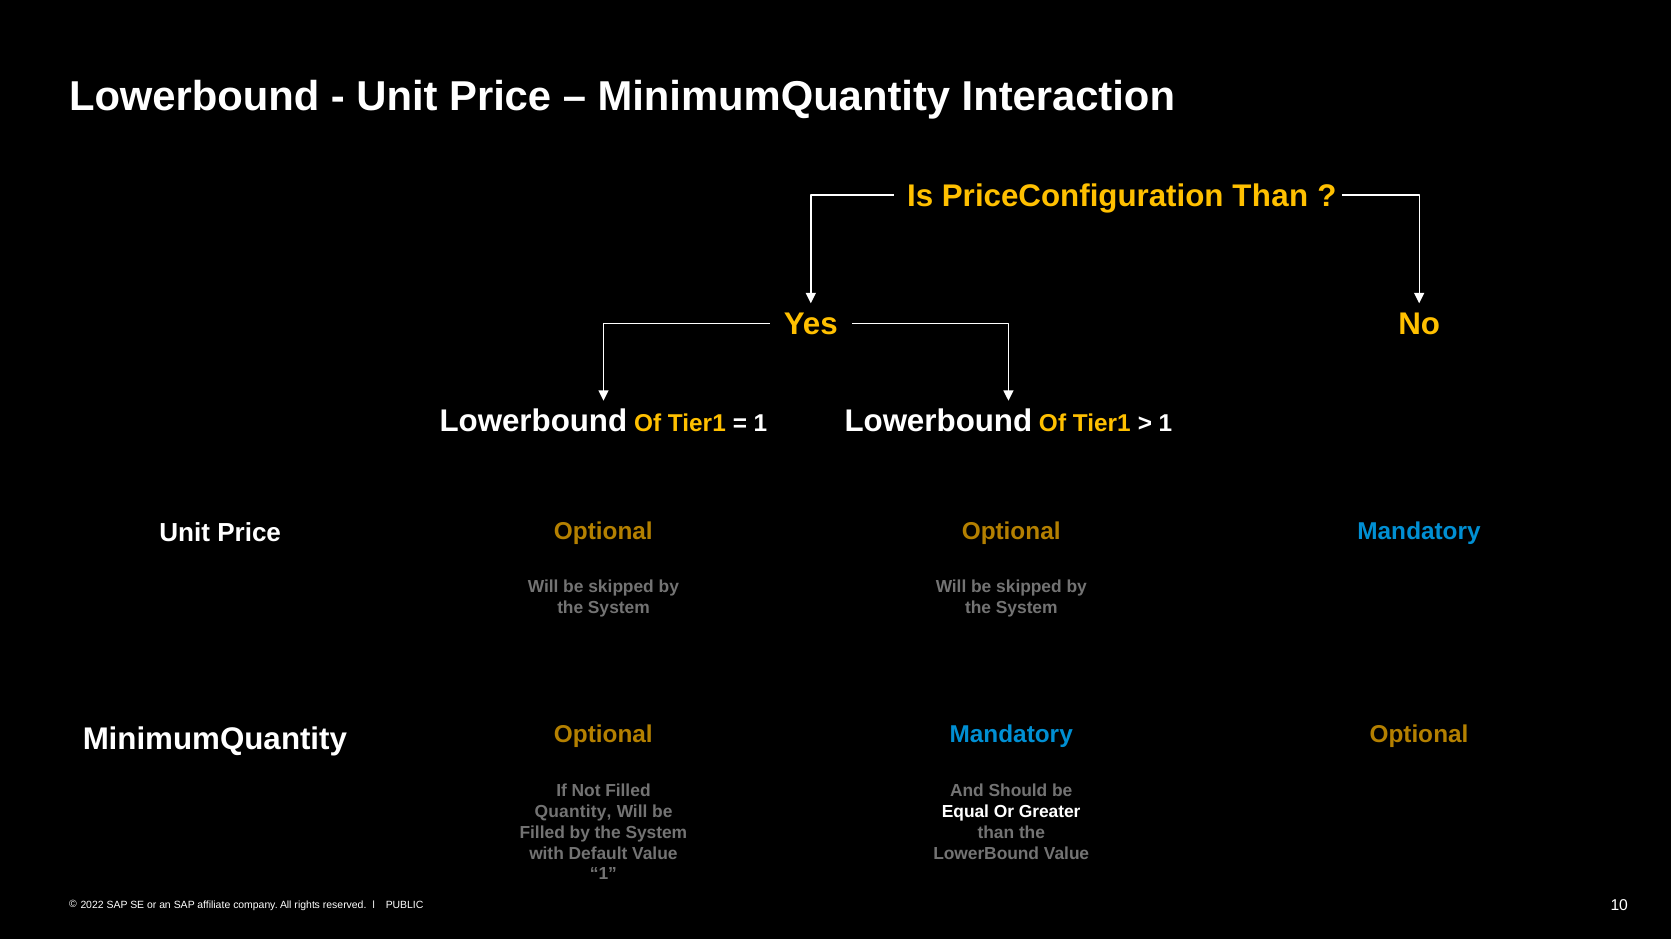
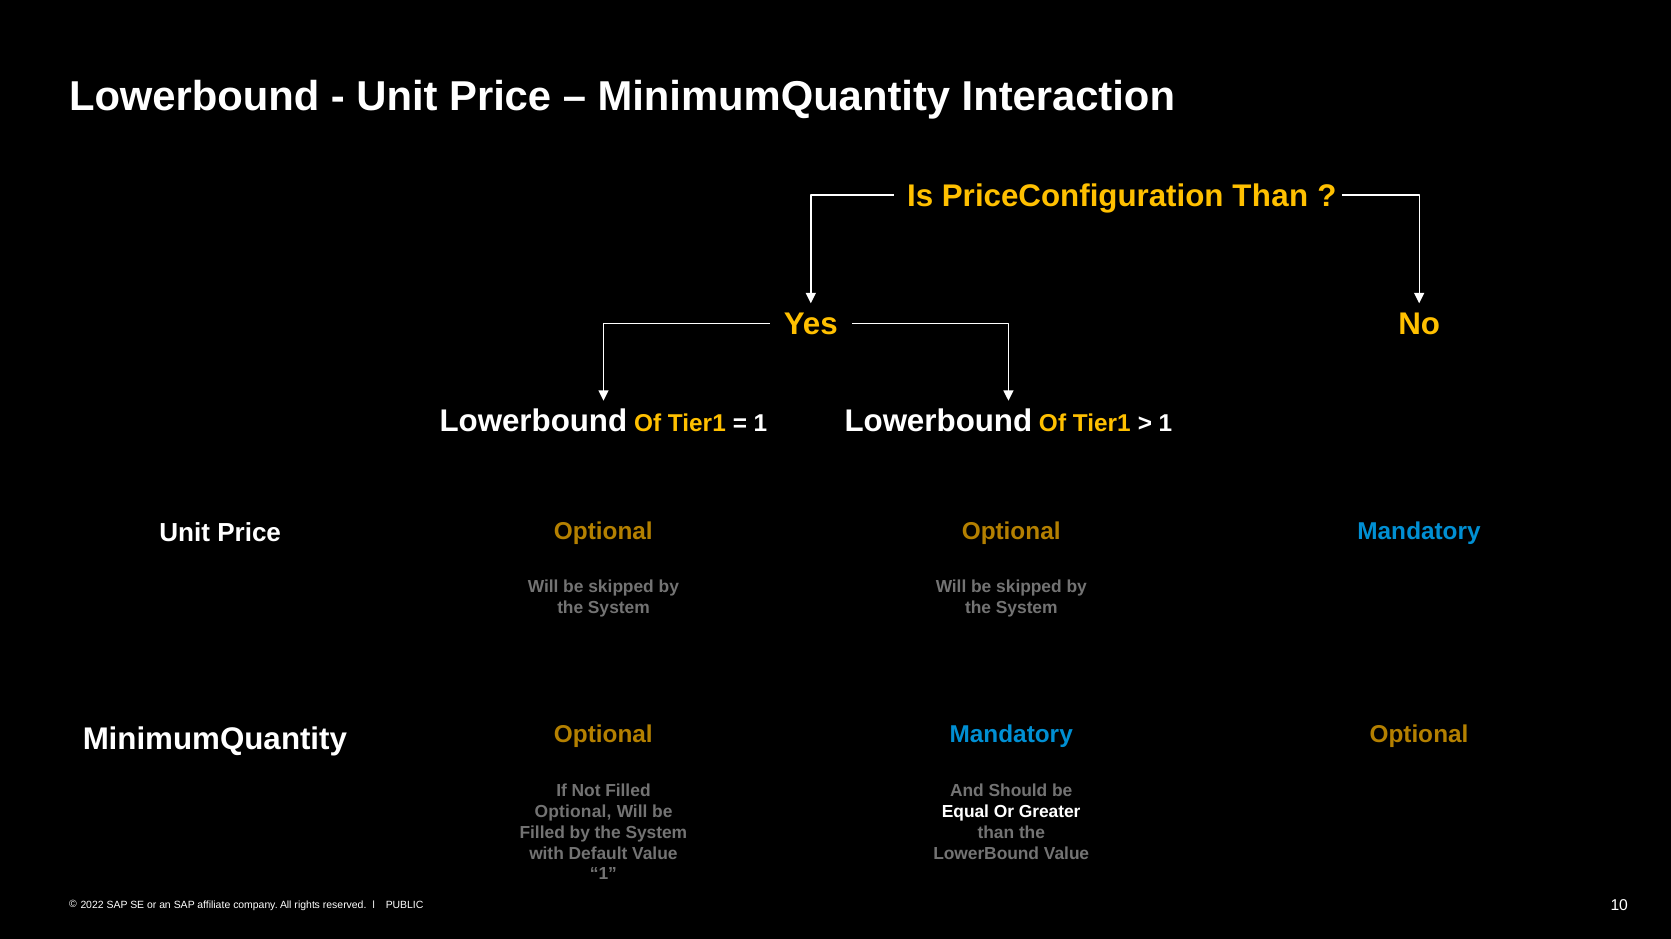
Quantity at (573, 812): Quantity -> Optional
